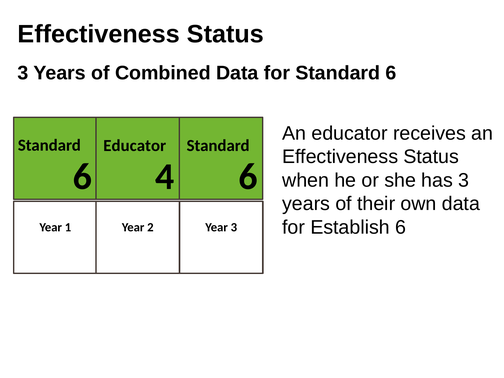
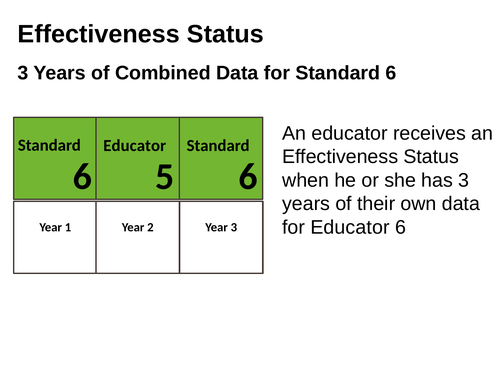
4: 4 -> 5
for Establish: Establish -> Educator
